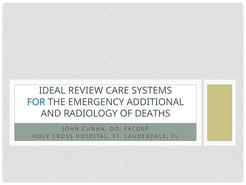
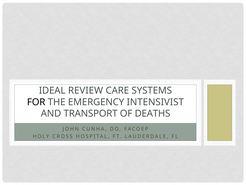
FOR colour: blue -> black
ADDITIONAL: ADDITIONAL -> INTENSIVIST
RADIOLOGY: RADIOLOGY -> TRANSPORT
